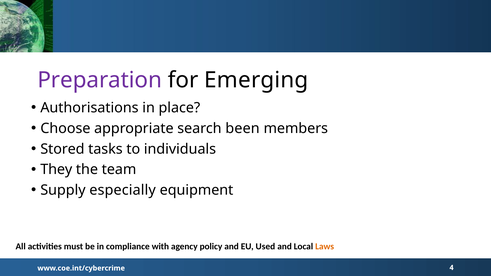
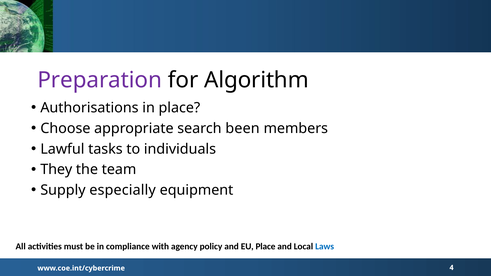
Emerging: Emerging -> Algorithm
Stored: Stored -> Lawful
EU Used: Used -> Place
Laws colour: orange -> blue
